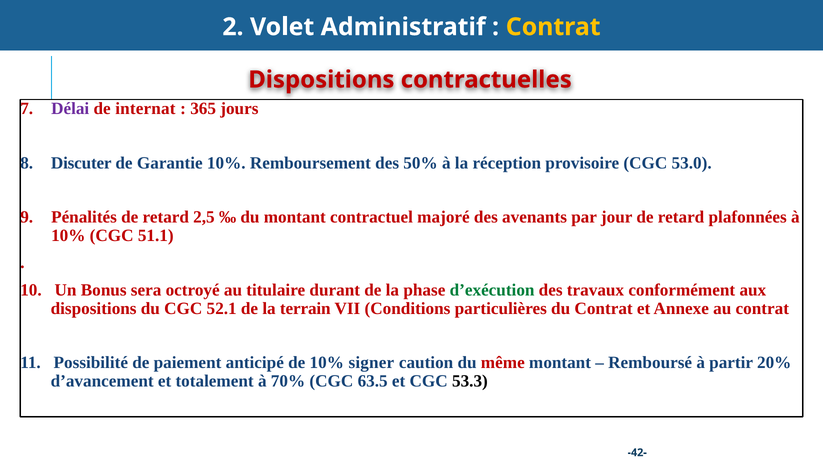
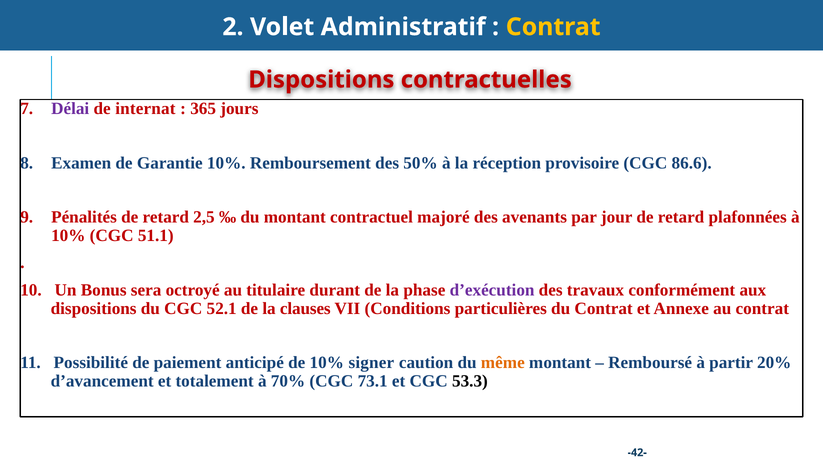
Discuter: Discuter -> Examen
53.0: 53.0 -> 86.6
d’exécution colour: green -> purple
terrain: terrain -> clauses
même colour: red -> orange
63.5: 63.5 -> 73.1
